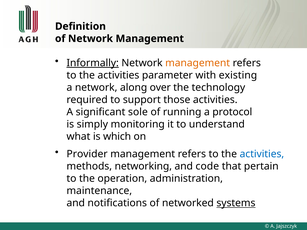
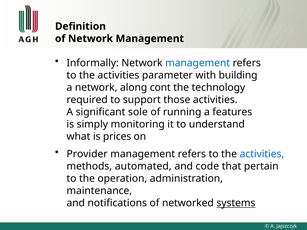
Informally underline: present -> none
management at (198, 63) colour: orange -> blue
existing: existing -> building
over: over -> cont
protocol: protocol -> features
which: which -> prices
networking: networking -> automated
